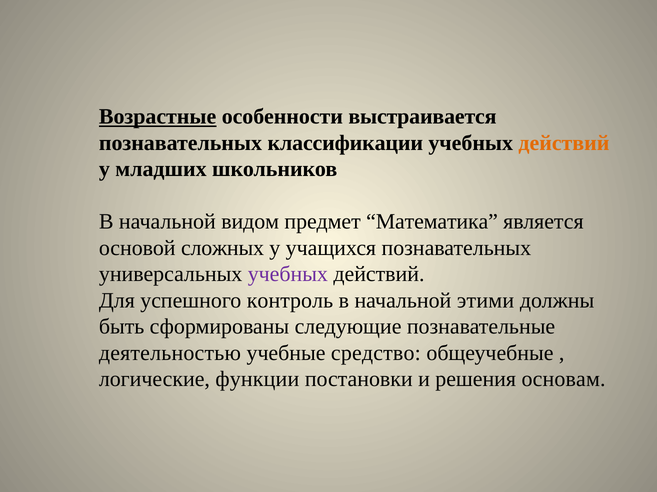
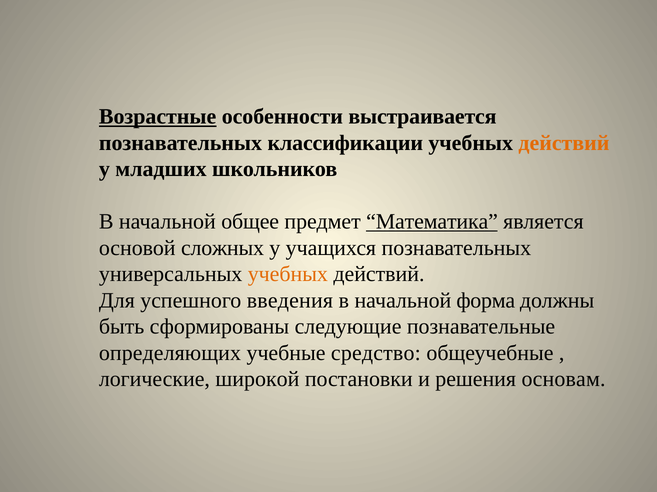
видом: видом -> общее
Математика underline: none -> present
учебных at (288, 275) colour: purple -> orange
контроль: контроль -> введения
этими: этими -> форма
деятельностью: деятельностью -> определяющих
функции: функции -> широкой
